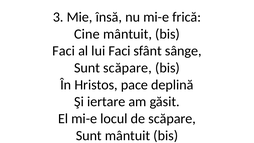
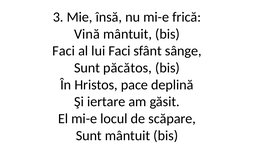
Cine: Cine -> Vină
Sunt scăpare: scăpare -> păcătos
